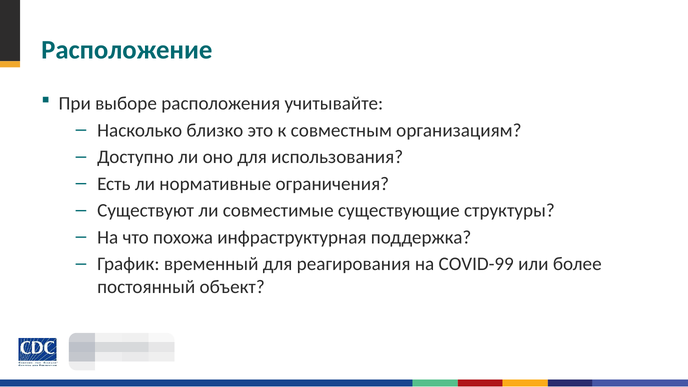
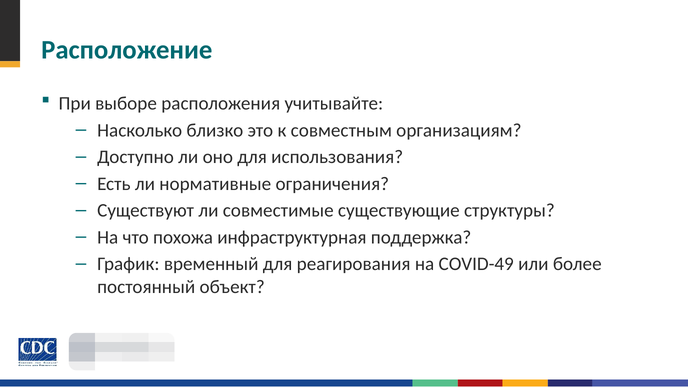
COVID-99: COVID-99 -> COVID-49
